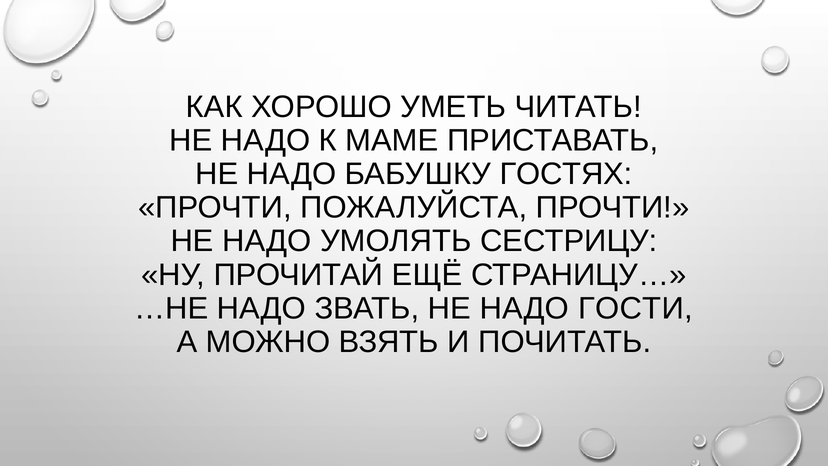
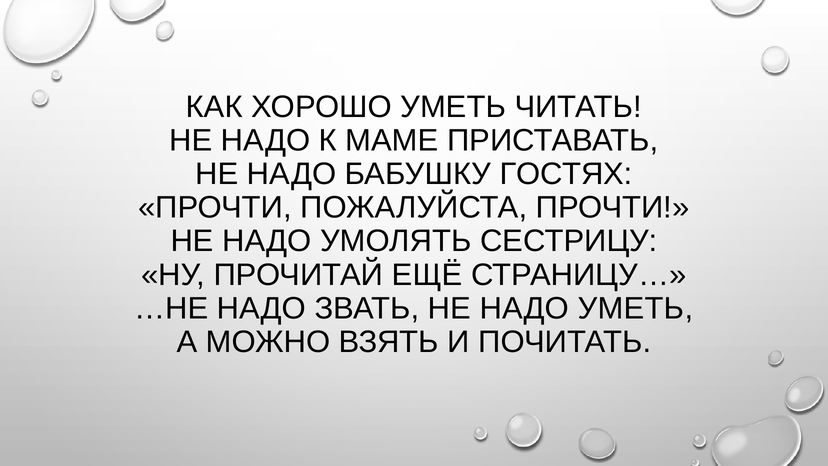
НАДО ГОСТИ: ГОСТИ -> УМЕТЬ
